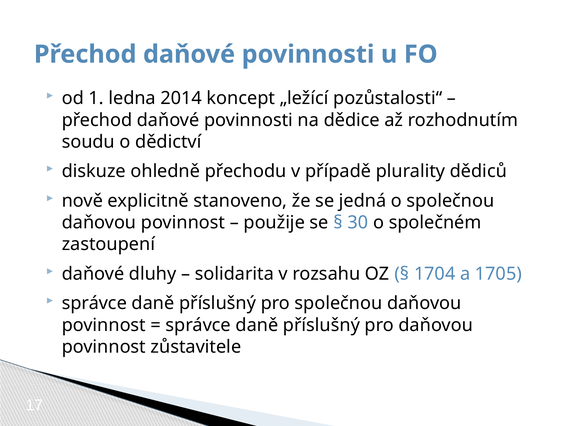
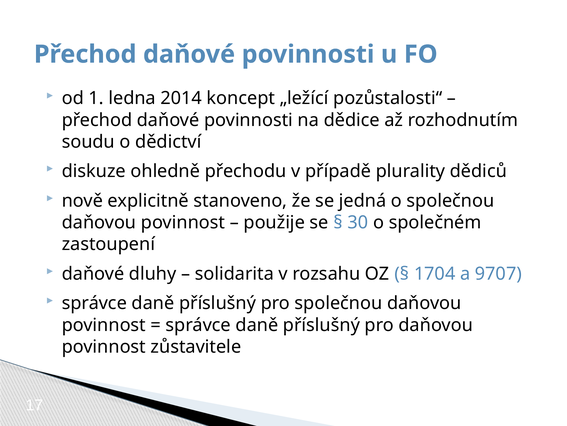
1705: 1705 -> 9707
